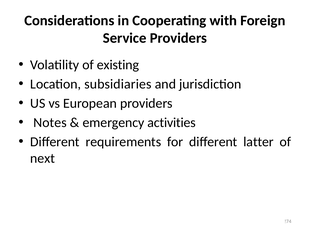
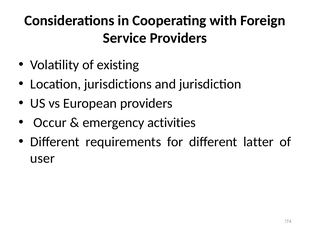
subsidiaries: subsidiaries -> jurisdictions
Notes: Notes -> Occur
next: next -> user
